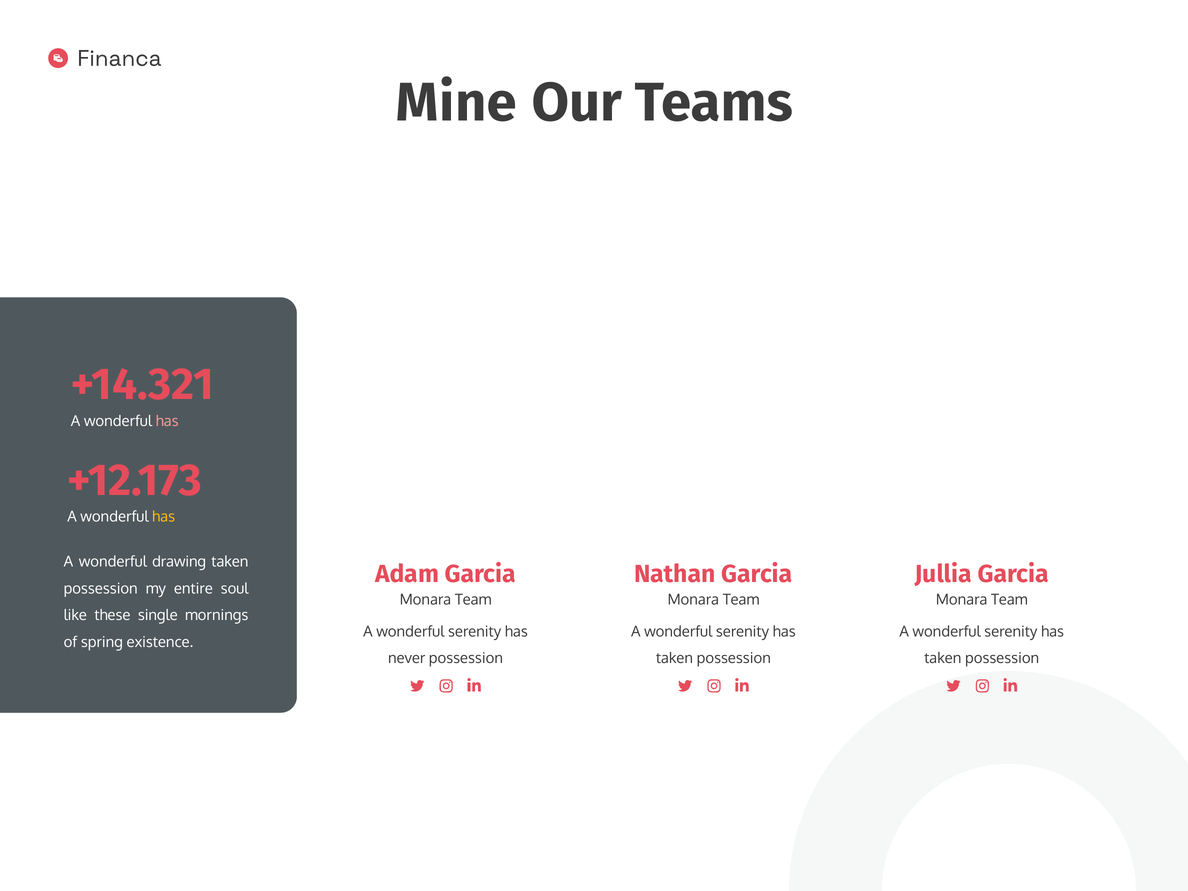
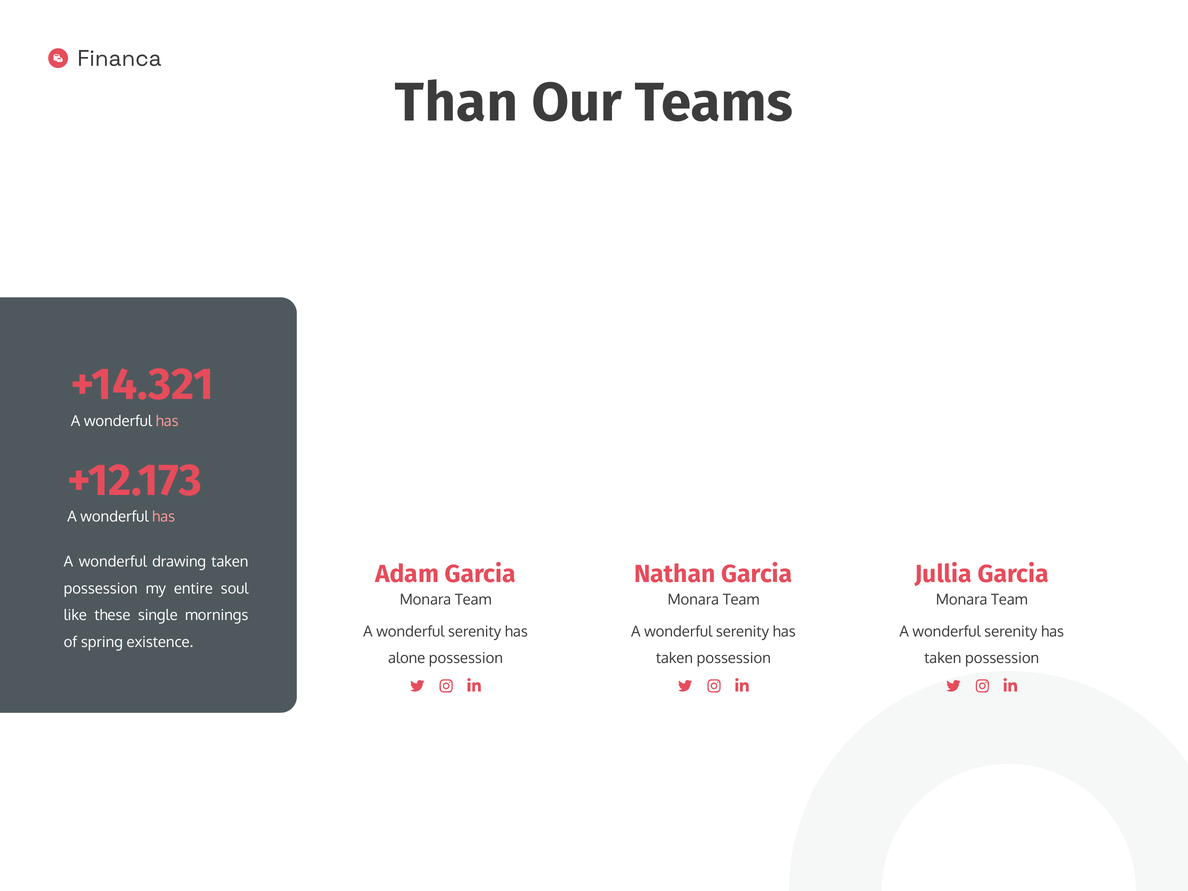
Mine: Mine -> Than
has at (164, 517) colour: yellow -> pink
never: never -> alone
